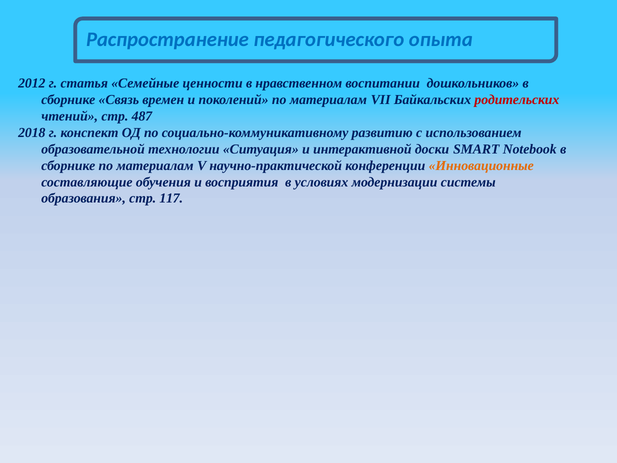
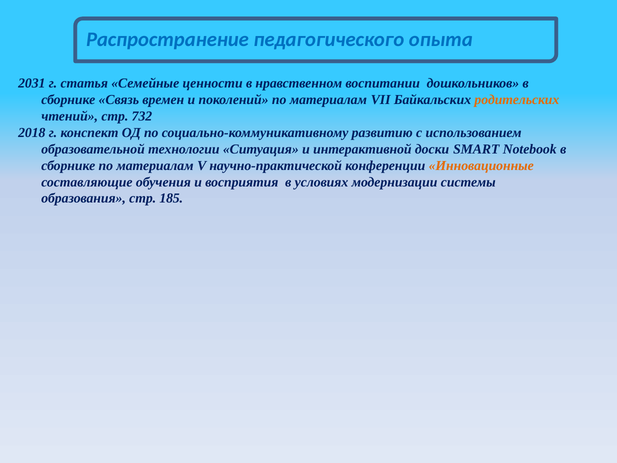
2012: 2012 -> 2031
родительских colour: red -> orange
487: 487 -> 732
117: 117 -> 185
